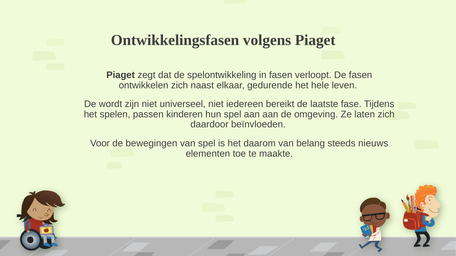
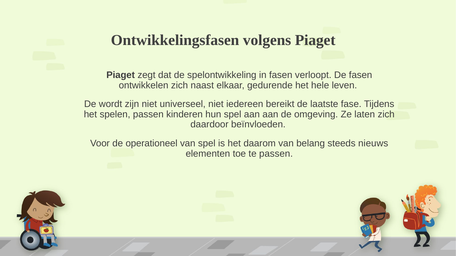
bewegingen: bewegingen -> operationeel
te maakte: maakte -> passen
